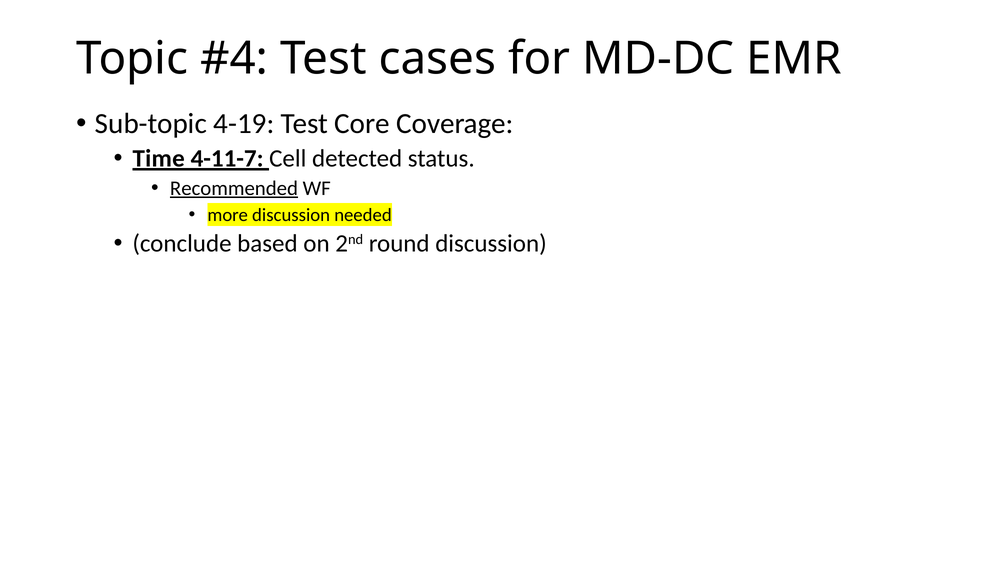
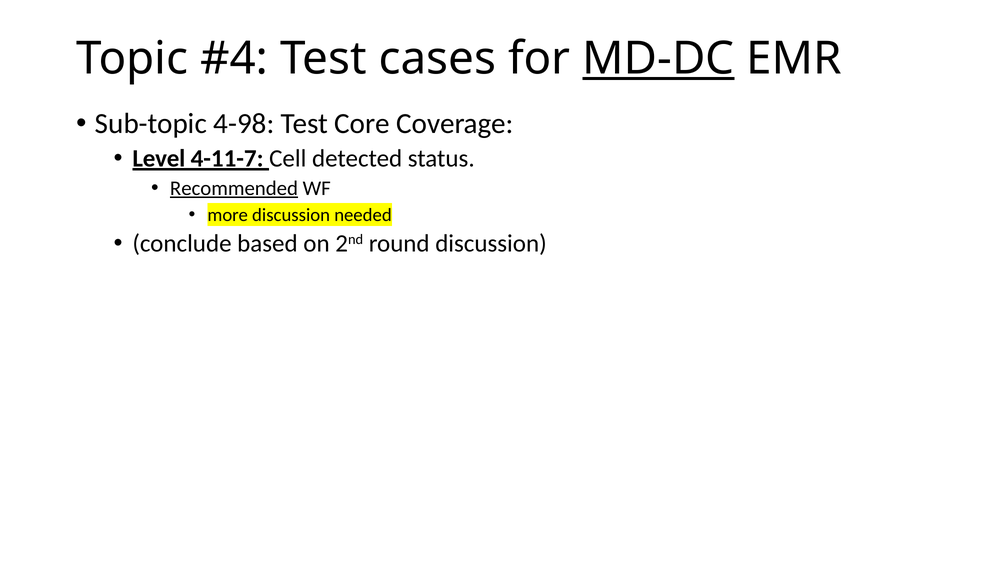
MD-DC underline: none -> present
4-19: 4-19 -> 4-98
Time: Time -> Level
